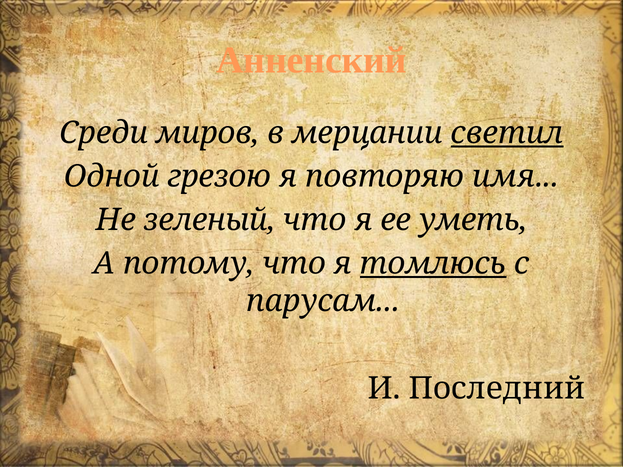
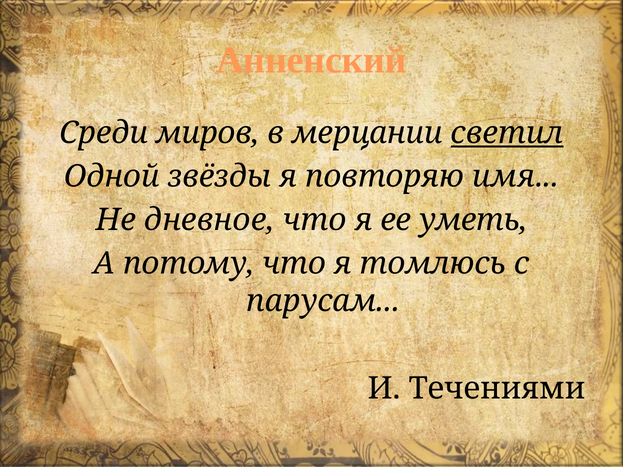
грезою: грезою -> звёзды
зеленый: зеленый -> дневное
томлюсь underline: present -> none
Последний: Последний -> Течениями
